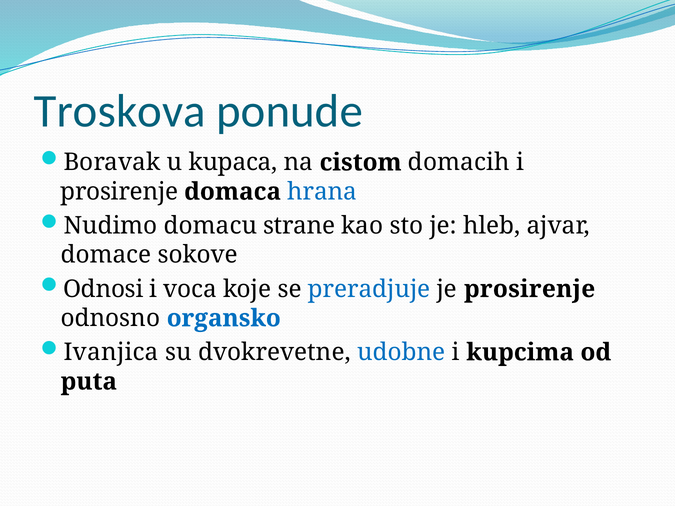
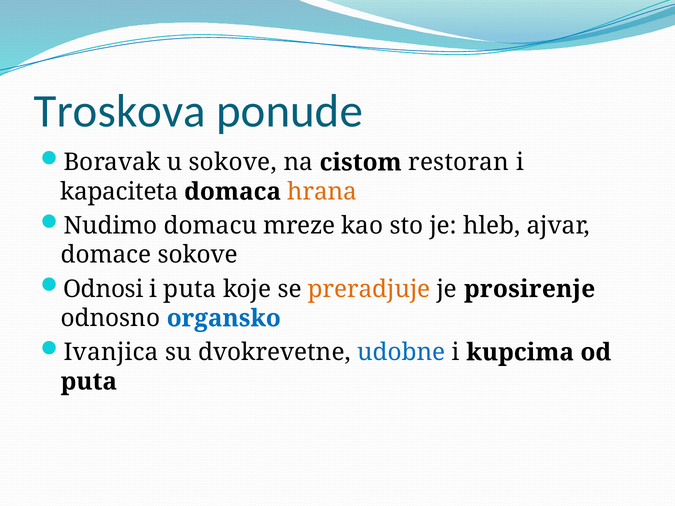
u kupaca: kupaca -> sokove
domacih: domacih -> restoran
prosirenje at (119, 192): prosirenje -> kapaciteta
hrana colour: blue -> orange
strane: strane -> mreze
i voca: voca -> puta
preradjuje colour: blue -> orange
